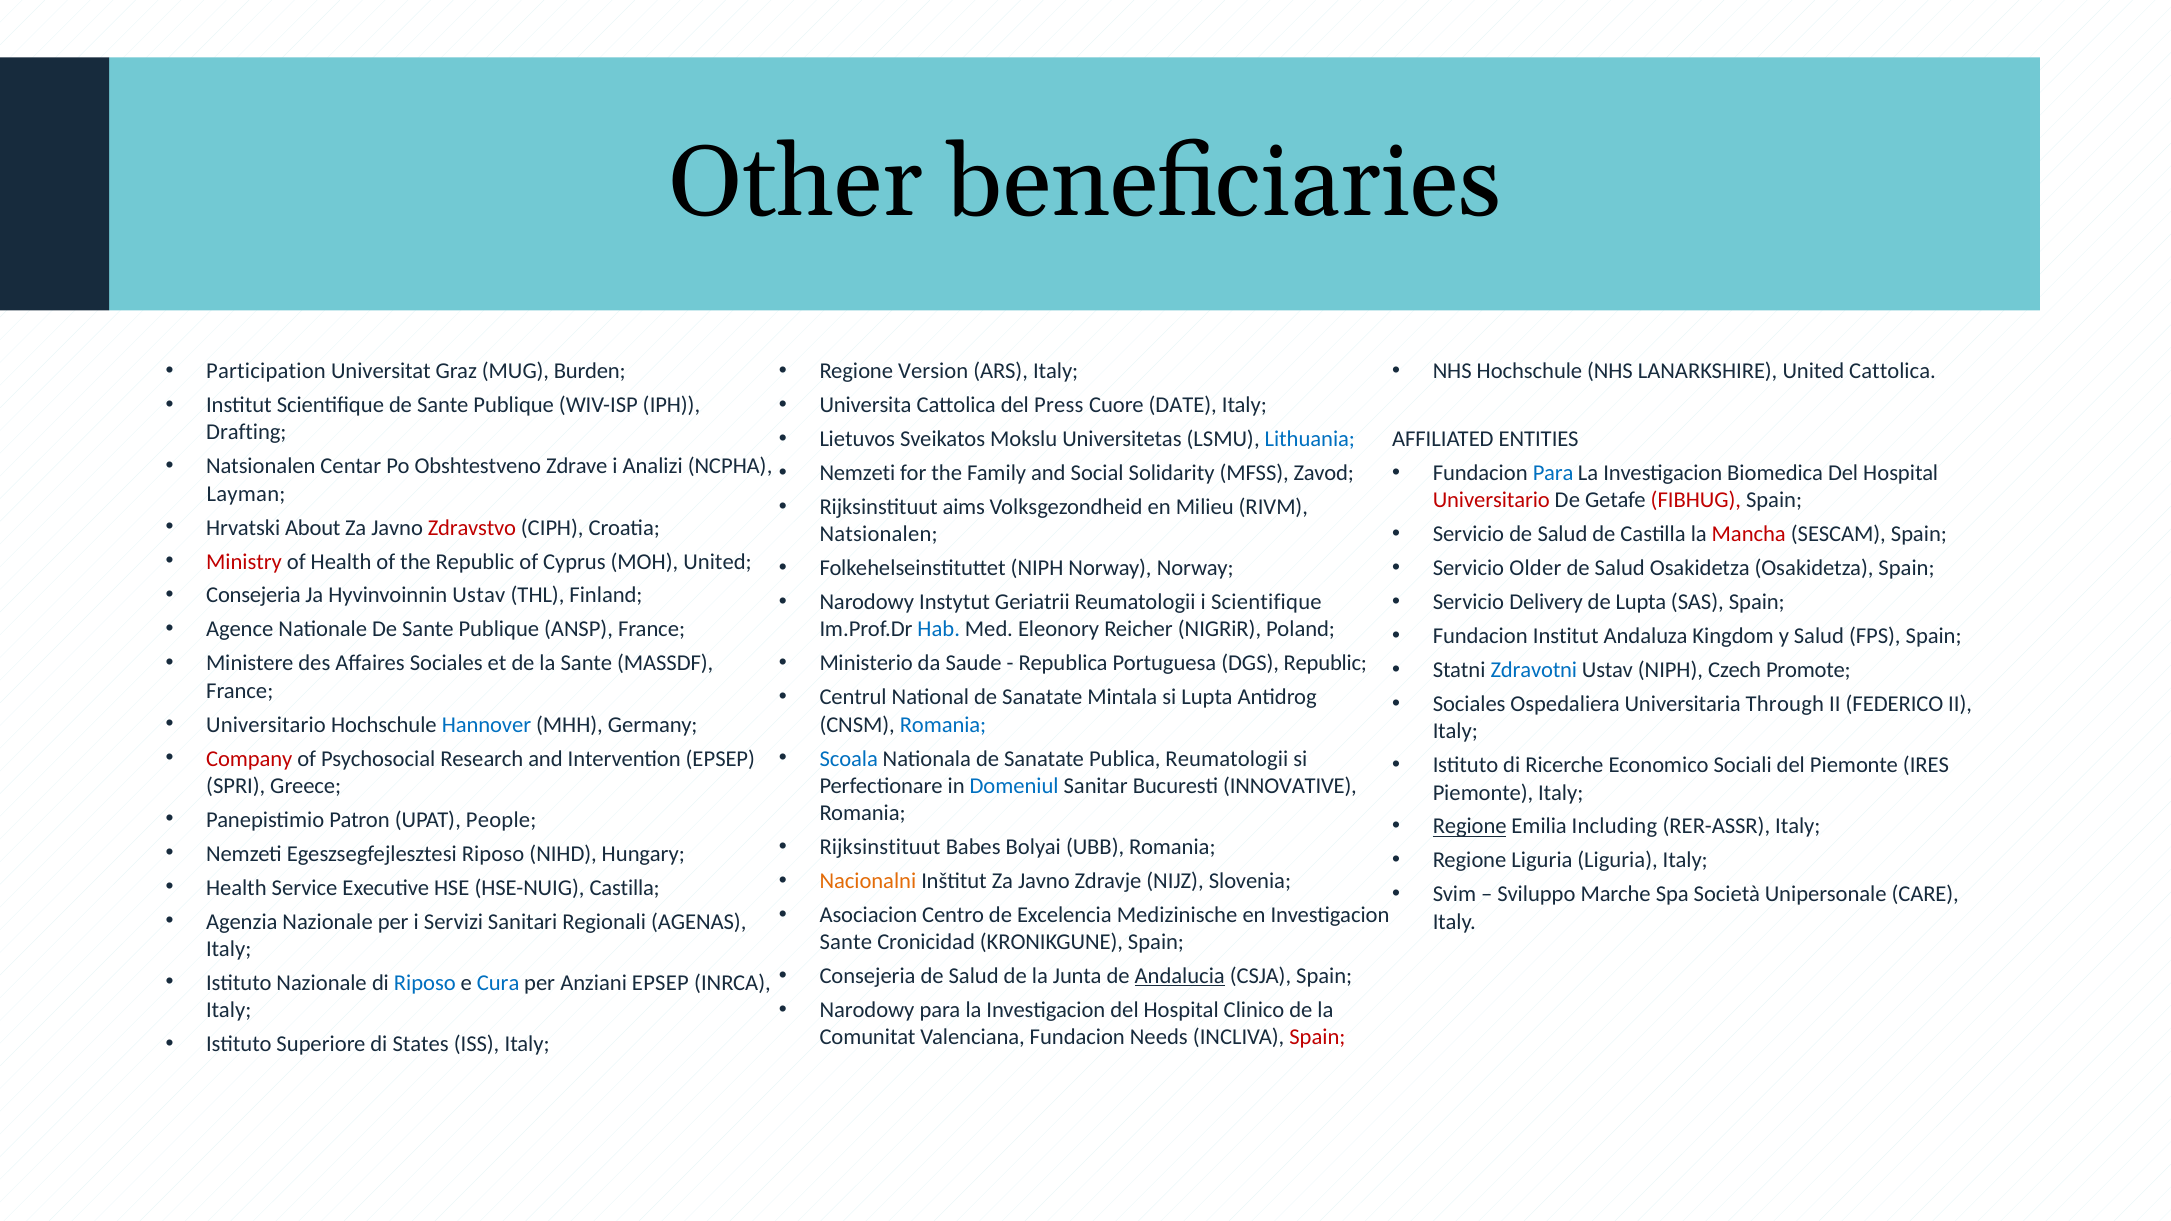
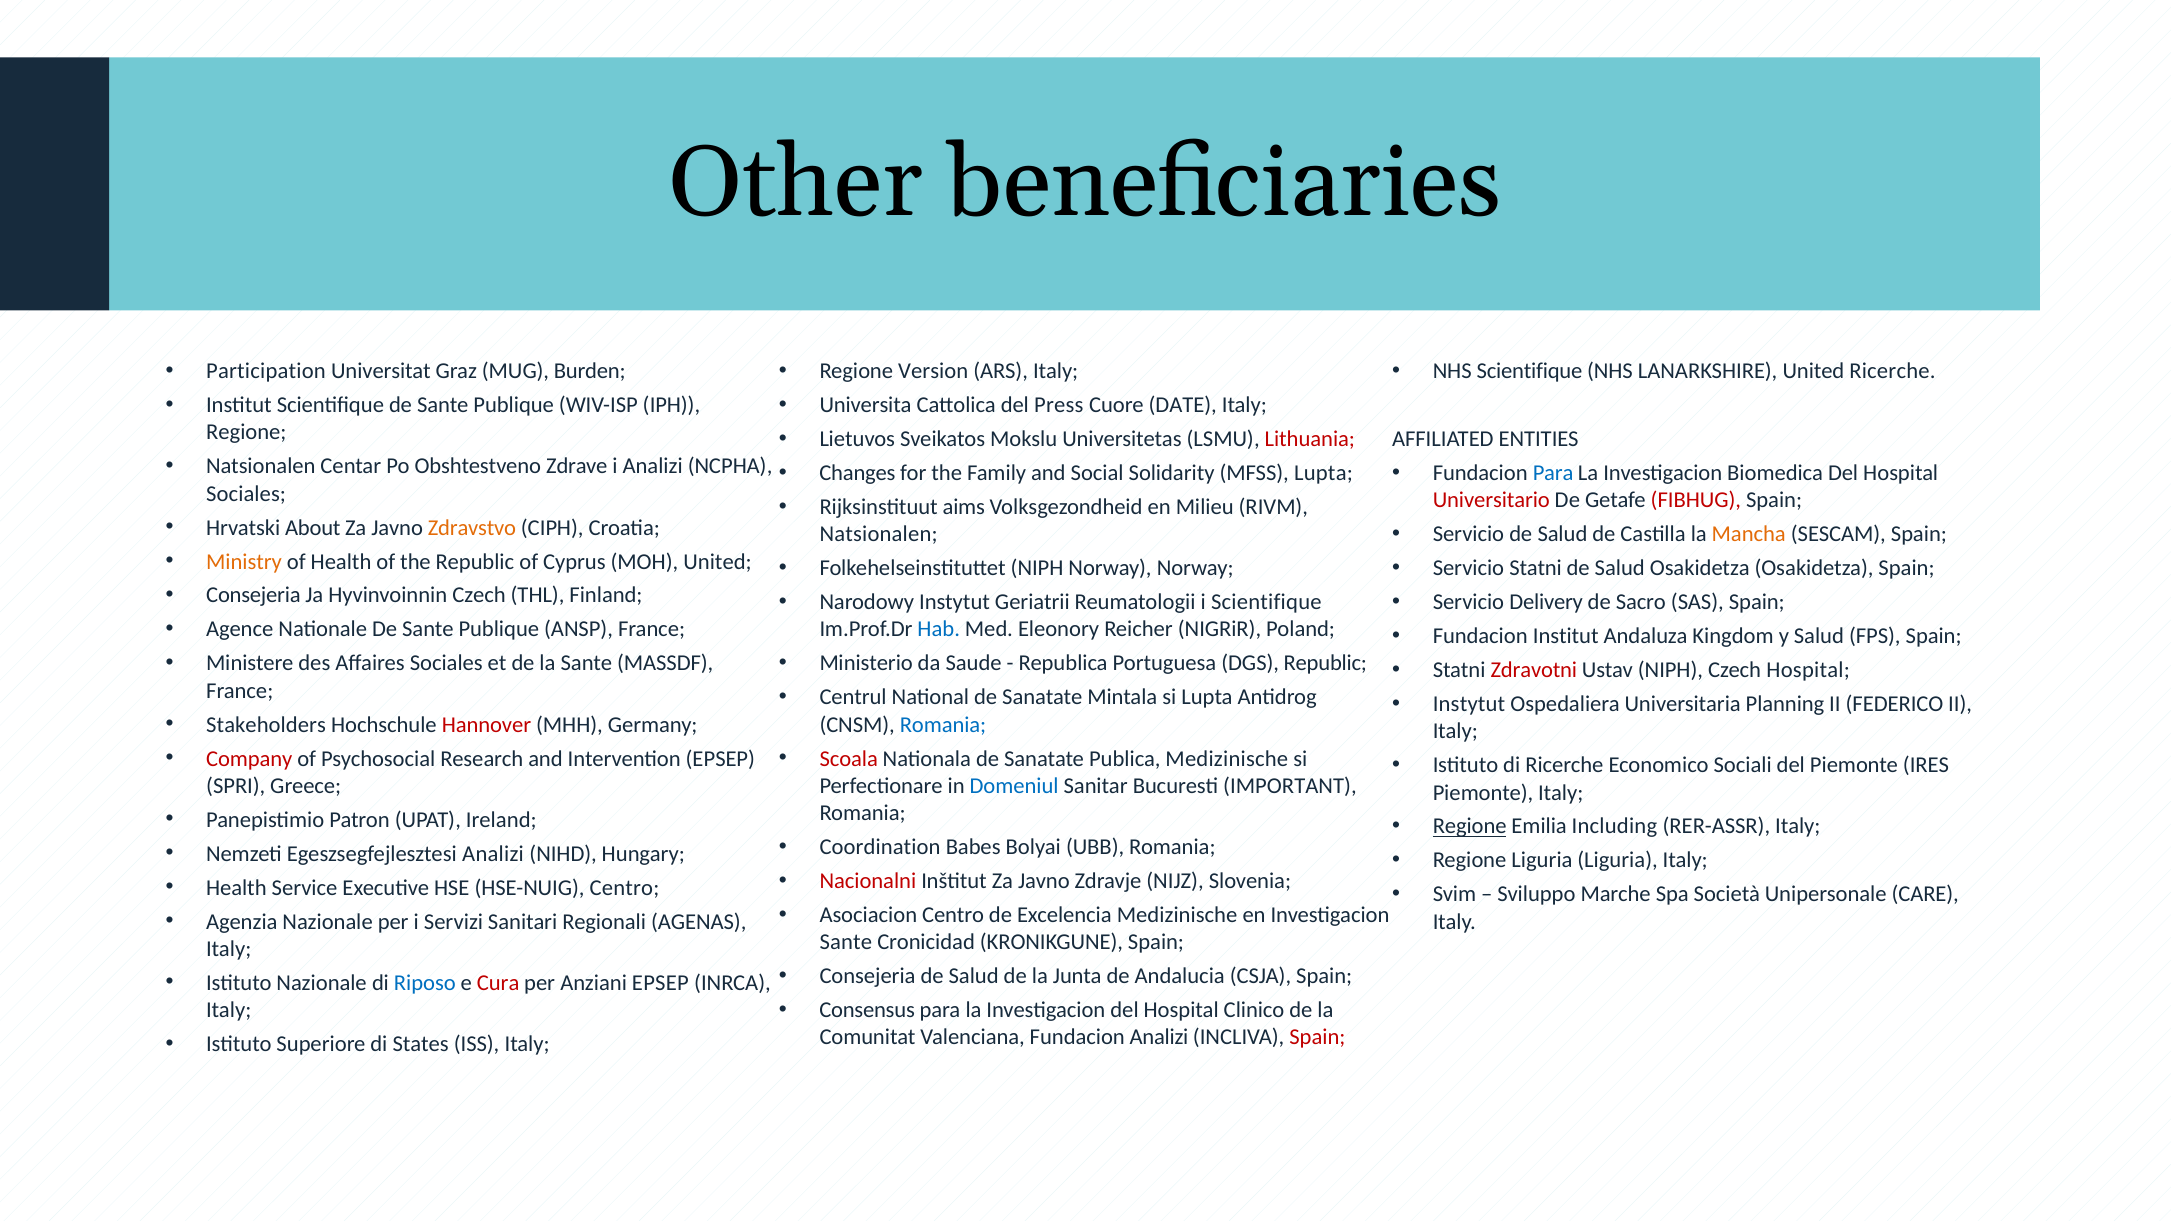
NHS Hochschule: Hochschule -> Scientifique
United Cattolica: Cattolica -> Ricerche
Drafting at (246, 433): Drafting -> Regione
Lithuania colour: blue -> red
Nemzeti at (857, 473): Nemzeti -> Changes
MFSS Zavod: Zavod -> Lupta
Layman at (246, 494): Layman -> Sociales
Zdravstvo colour: red -> orange
Mancha colour: red -> orange
Ministry colour: red -> orange
Servicio Older: Older -> Statni
Hyvinvoinnin Ustav: Ustav -> Czech
de Lupta: Lupta -> Sacro
Zdravotni colour: blue -> red
Czech Promote: Promote -> Hospital
Sociales at (1469, 704): Sociales -> Instytut
Through: Through -> Planning
Universitario at (266, 725): Universitario -> Stakeholders
Hannover colour: blue -> red
Scoala colour: blue -> red
Publica Reumatologii: Reumatologii -> Medizinische
INNOVATIVE: INNOVATIVE -> IMPORTANT
People: People -> Ireland
Rijksinstituut at (880, 847): Rijksinstituut -> Coordination
Egeszsegfejlesztesi Riposo: Riposo -> Analizi
Nacionalni colour: orange -> red
HSE-NUIG Castilla: Castilla -> Centro
Andalucia underline: present -> none
Cura colour: blue -> red
Narodowy at (867, 1010): Narodowy -> Consensus
Fundacion Needs: Needs -> Analizi
